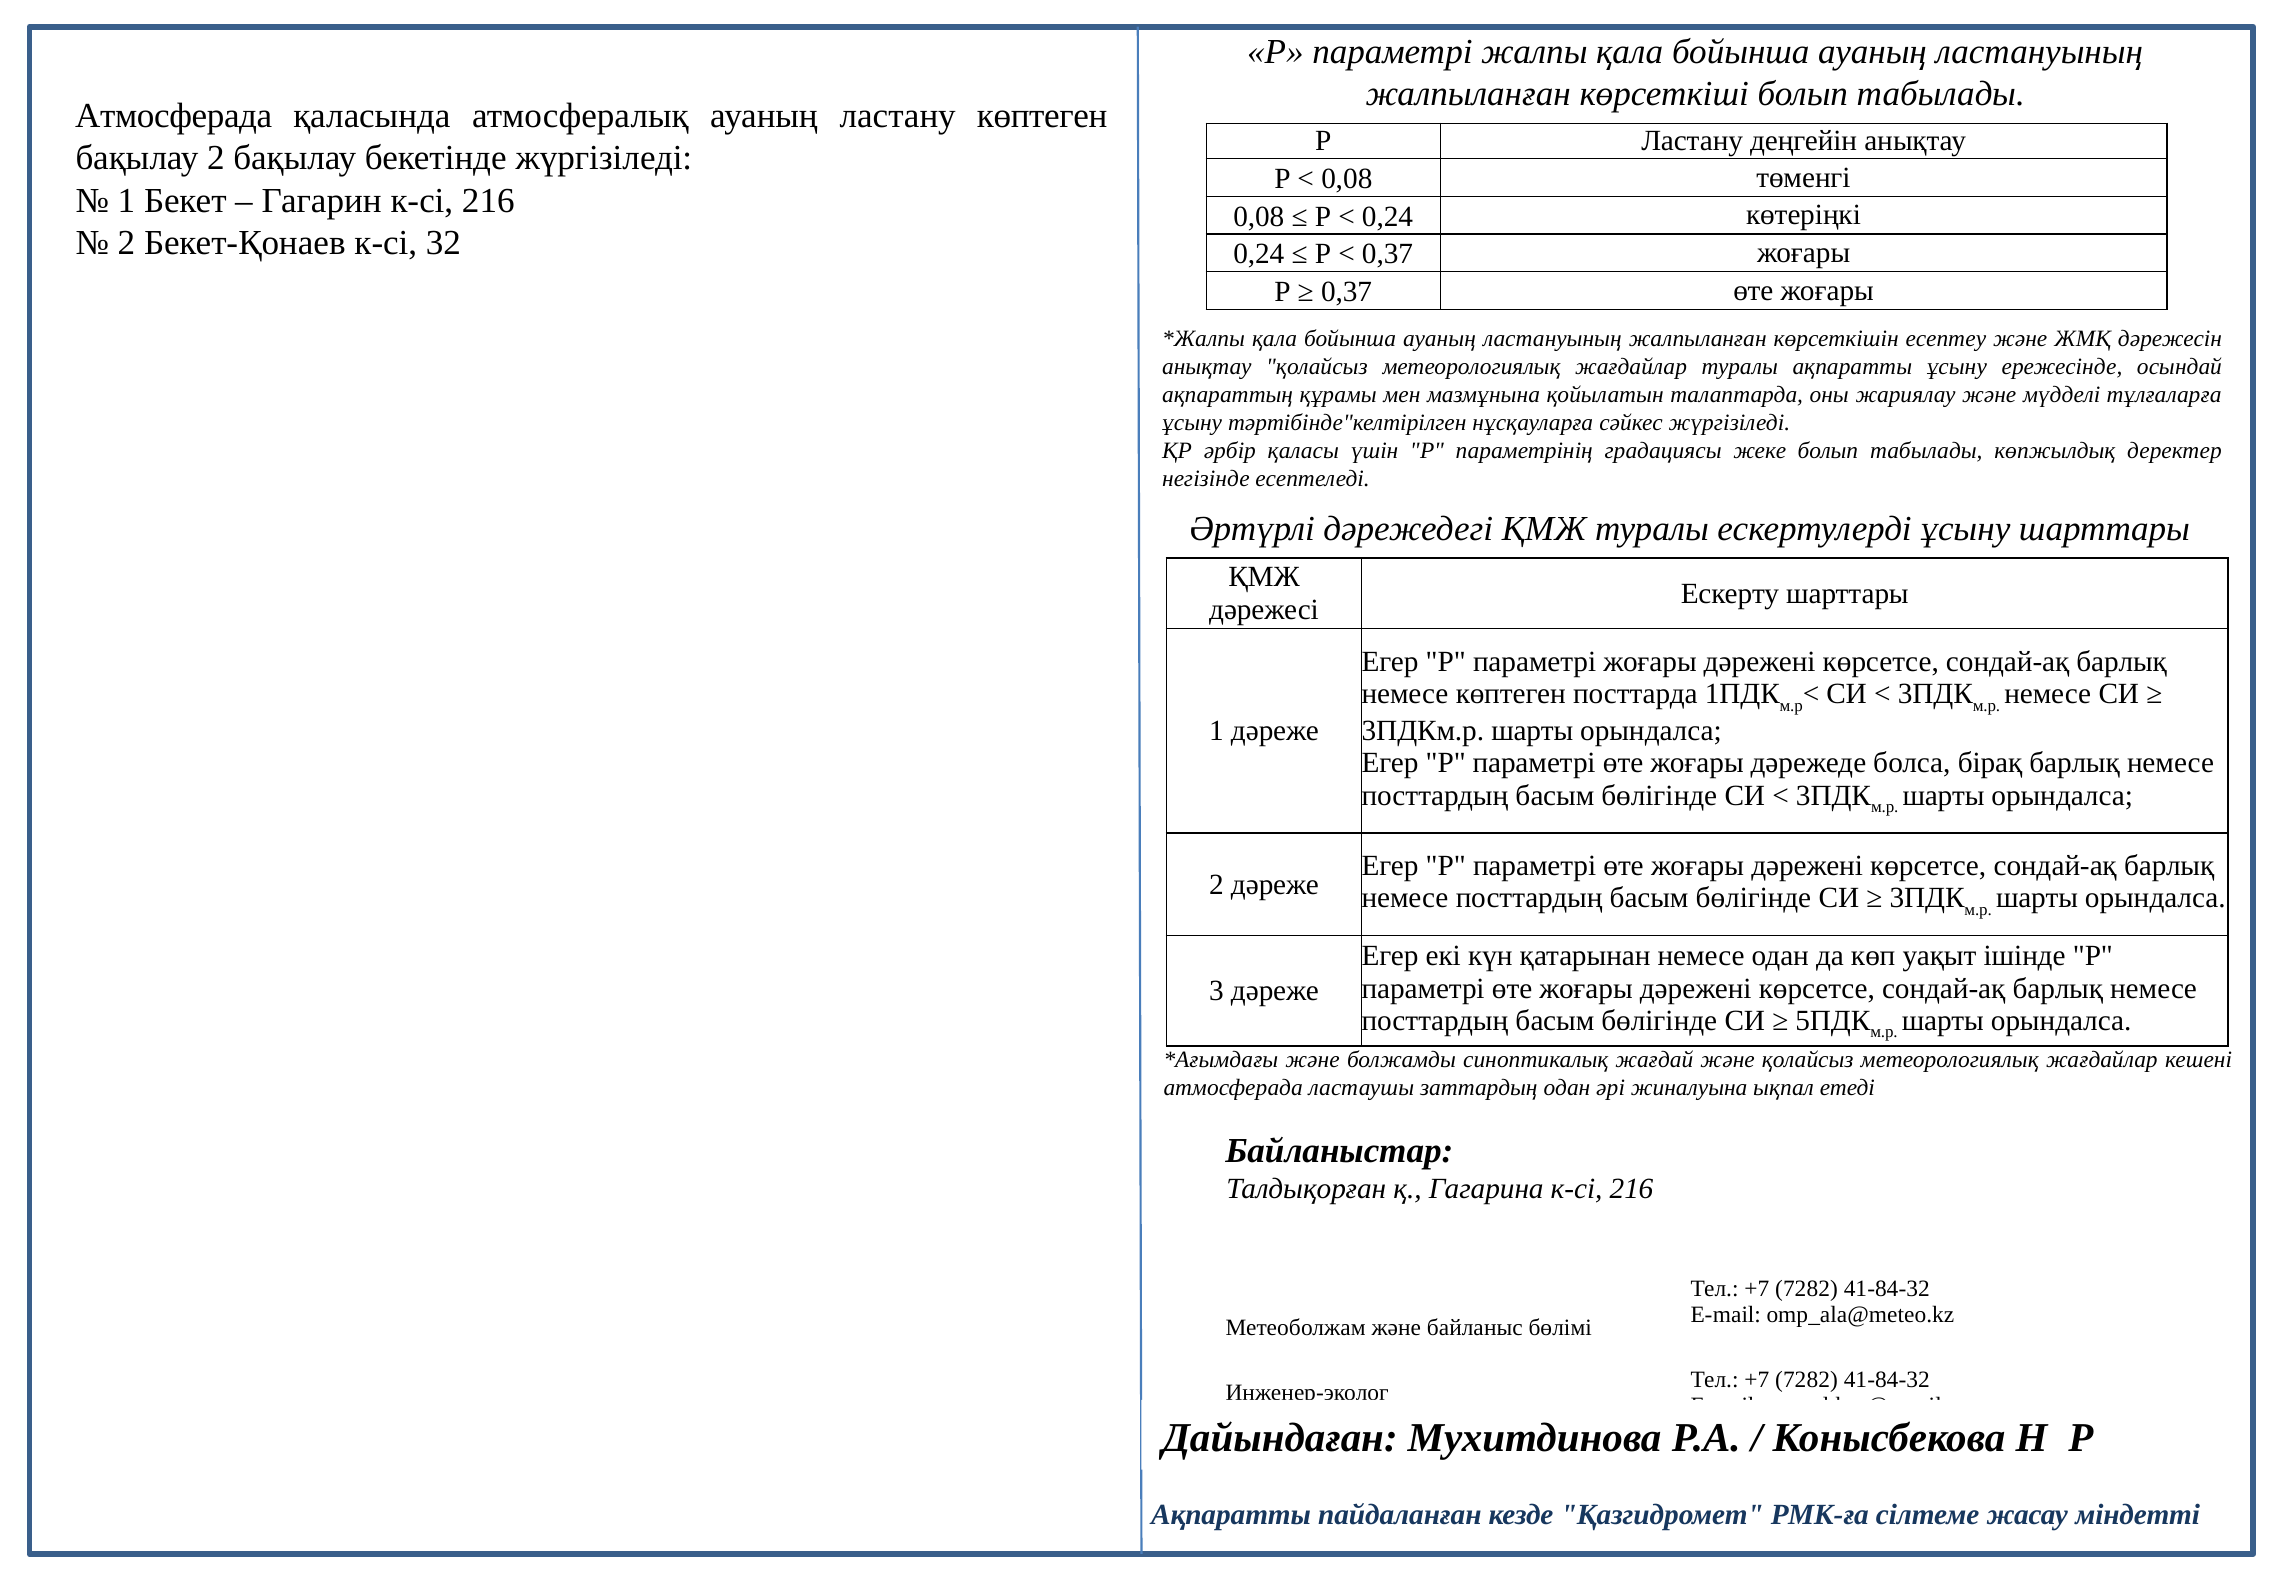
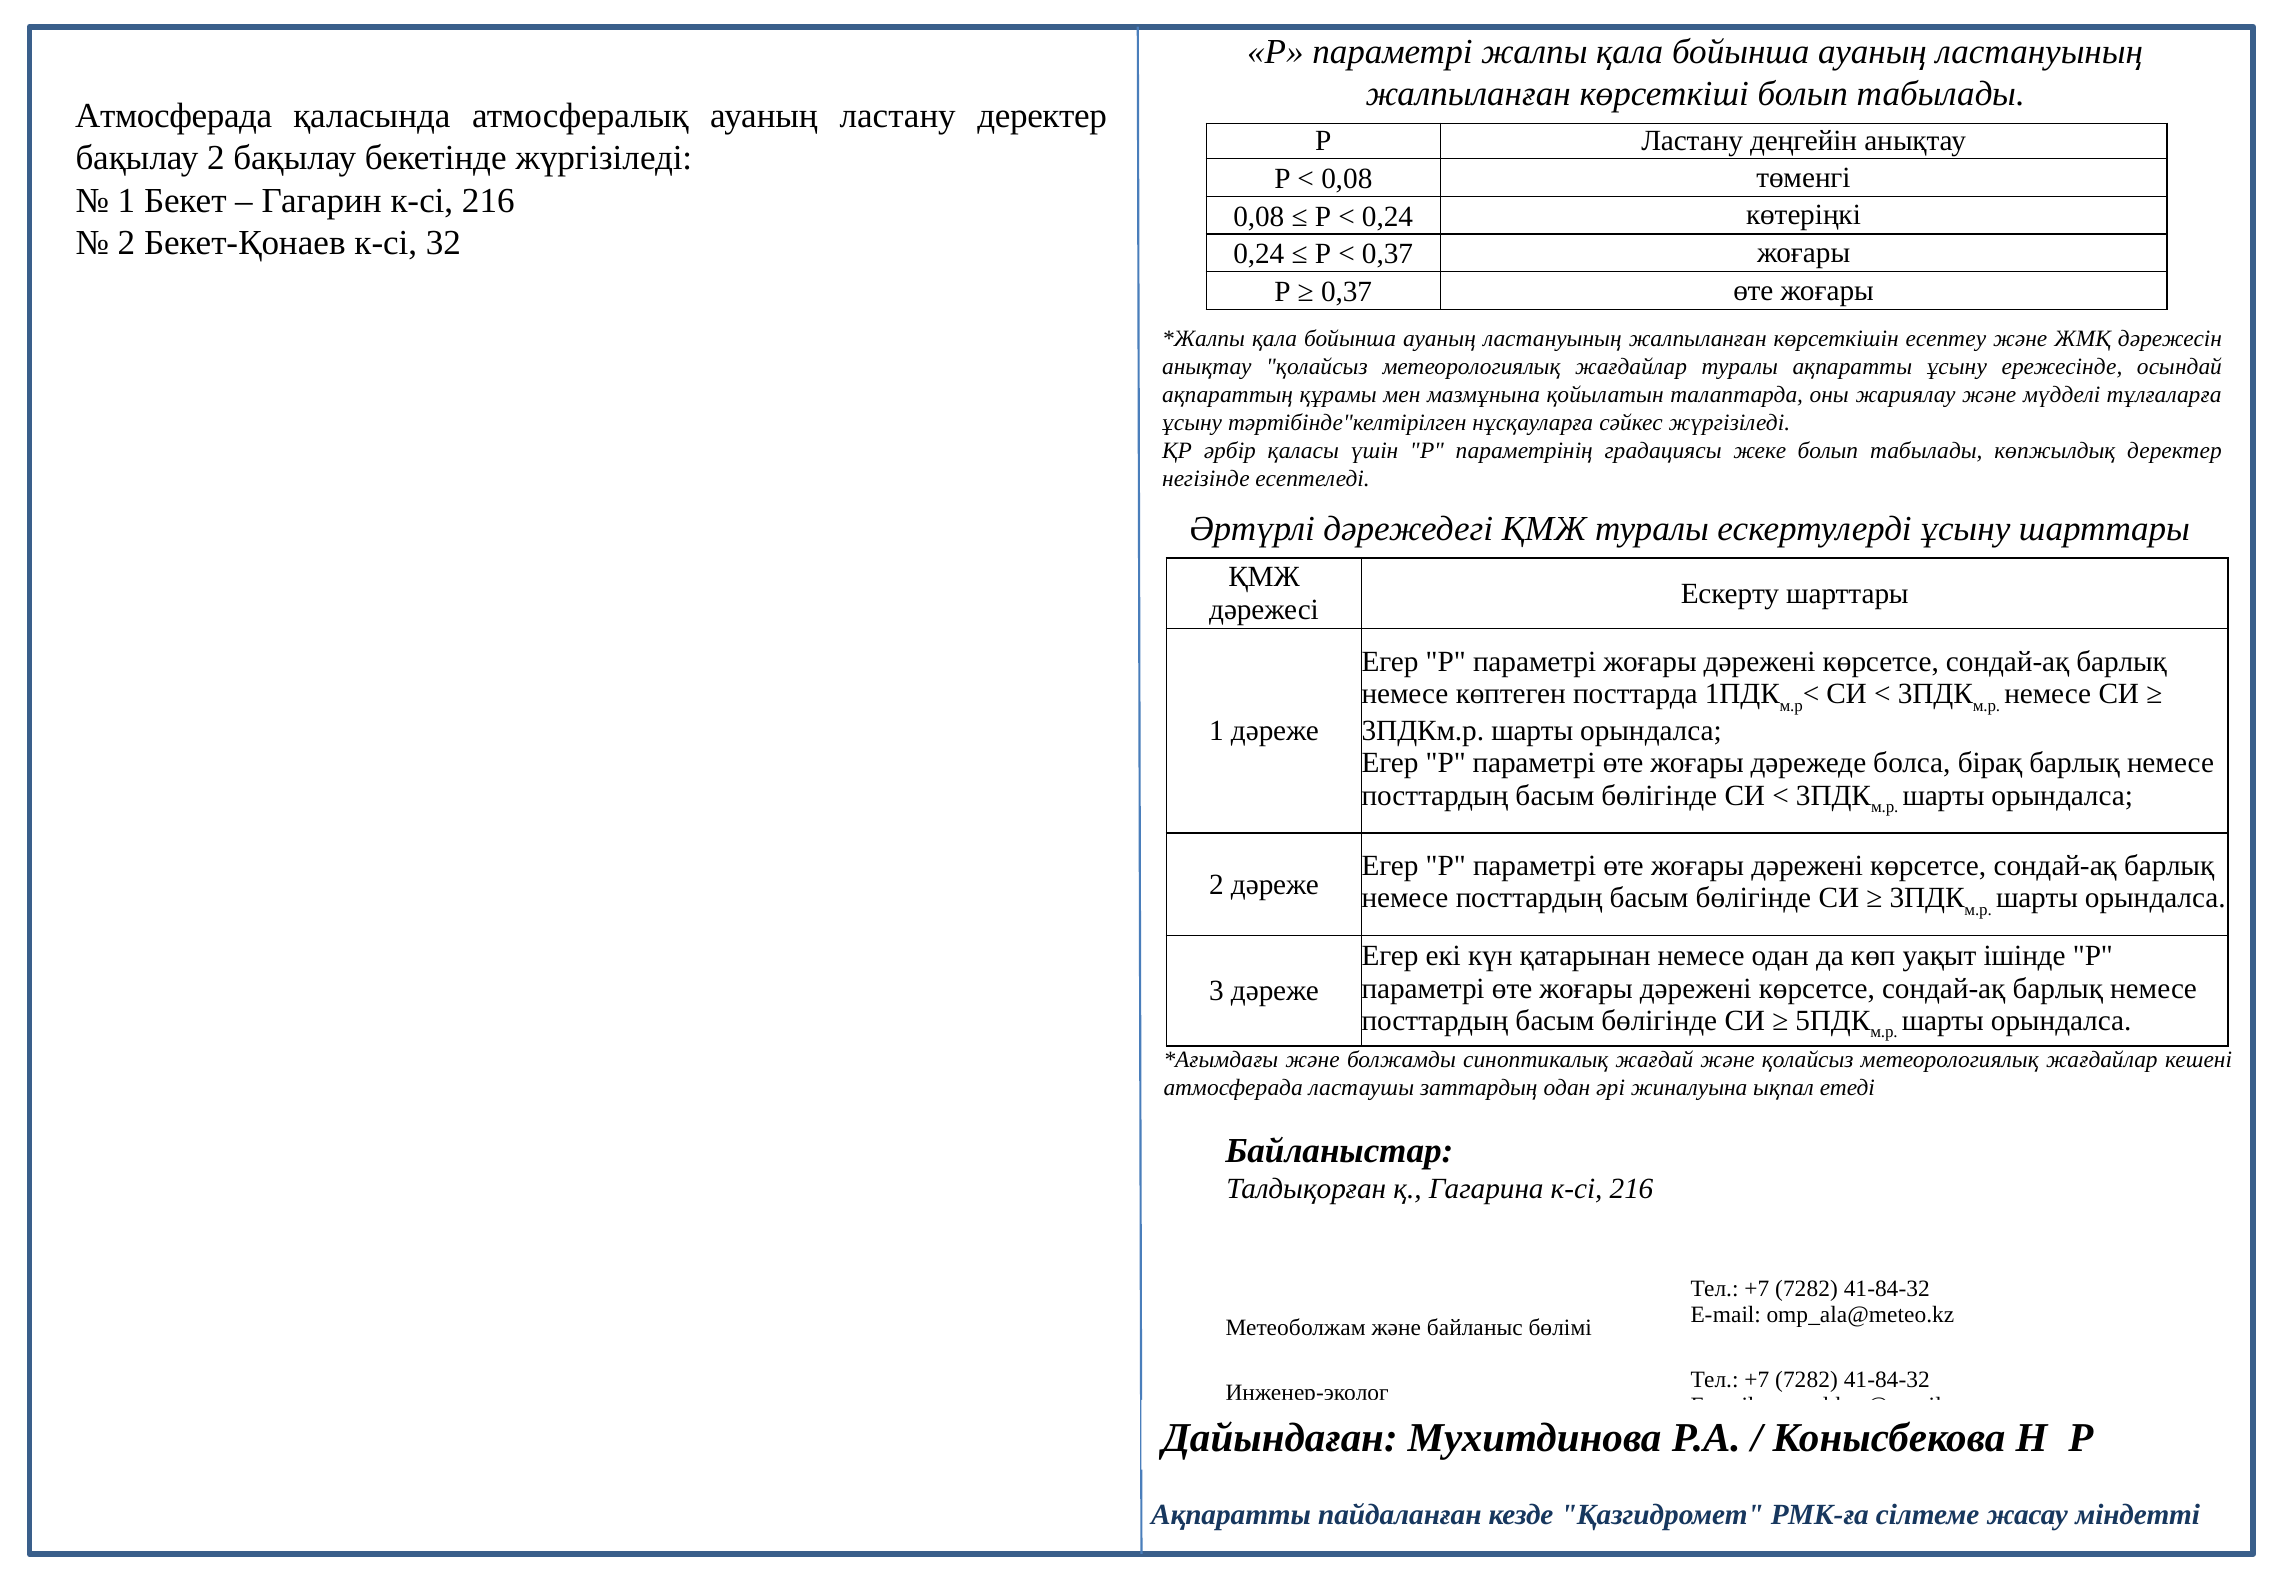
ластану көптеген: көптеген -> деректер
